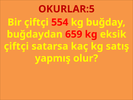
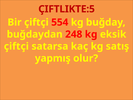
OKURLAR:5: OKURLAR:5 -> ÇIFTLIKTE:5
659: 659 -> 248
